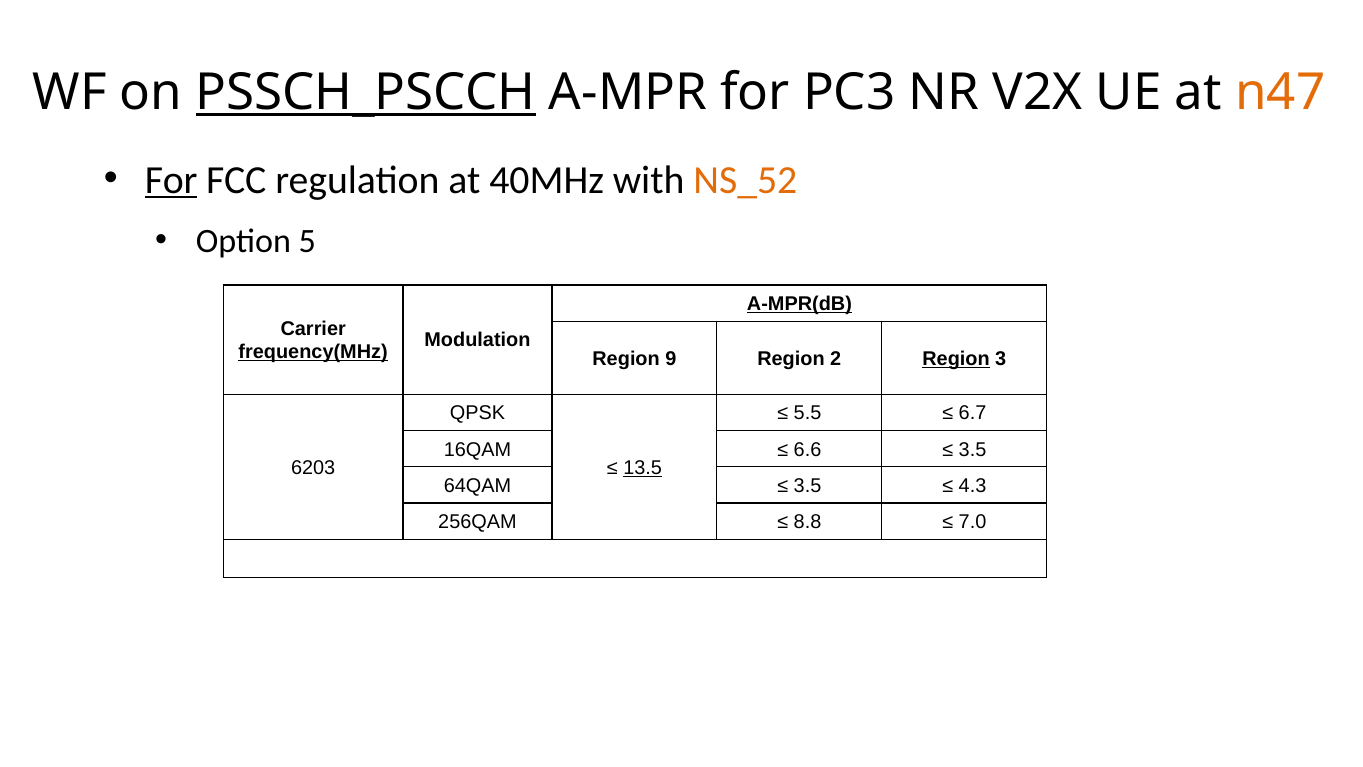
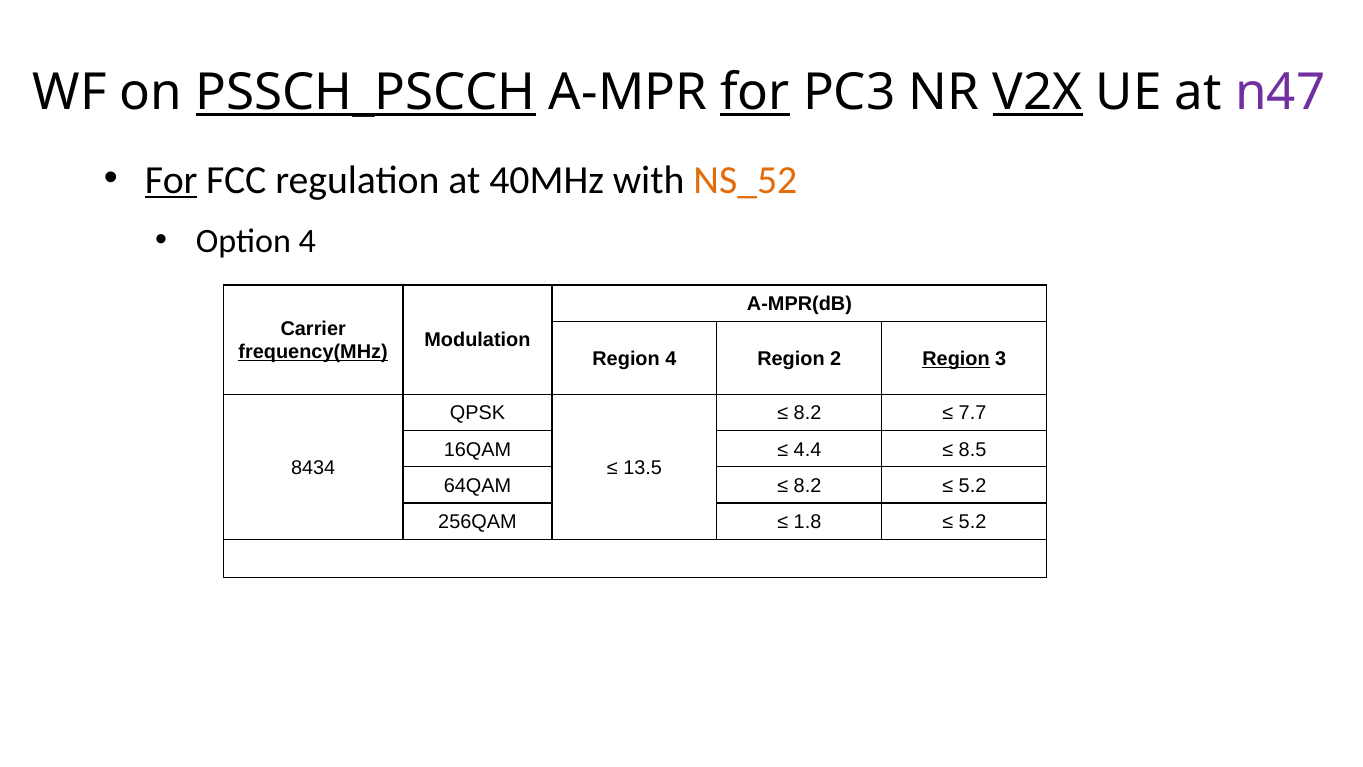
for at (755, 92) underline: none -> present
V2X underline: none -> present
n47 colour: orange -> purple
Option 5: 5 -> 4
A-MPR(dB underline: present -> none
Region 9: 9 -> 4
5.5 at (808, 413): 5.5 -> 8.2
6.7: 6.7 -> 7.7
6.6: 6.6 -> 4.4
3.5 at (973, 449): 3.5 -> 8.5
6203: 6203 -> 8434
13.5 underline: present -> none
3.5 at (808, 486): 3.5 -> 8.2
4.3 at (973, 486): 4.3 -> 5.2
8.8: 8.8 -> 1.8
7.0 at (973, 522): 7.0 -> 5.2
